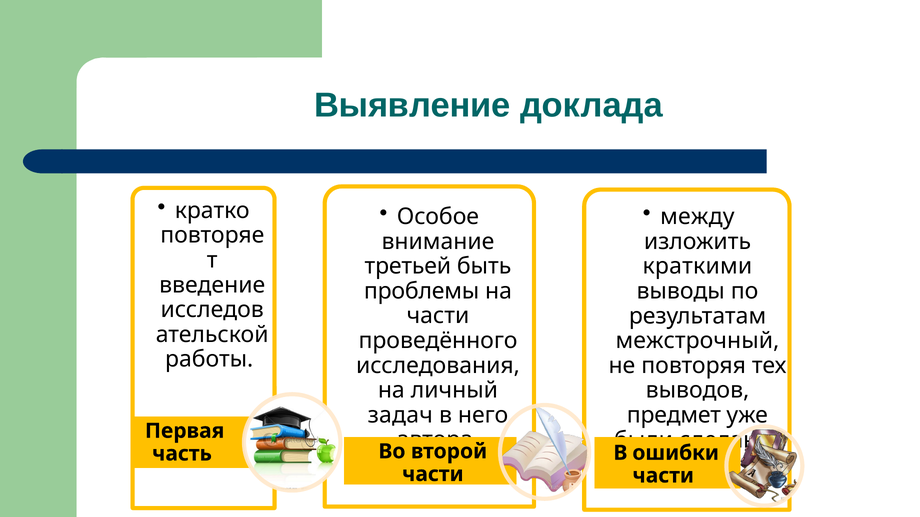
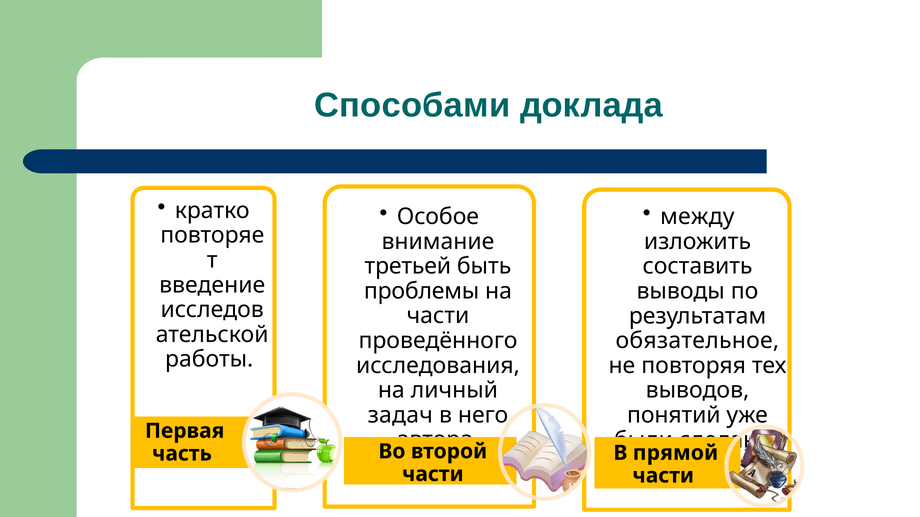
Выявление: Выявление -> Способами
краткими: краткими -> составить
межстрочный: межстрочный -> обязательное
предмет: предмет -> понятий
ошибки: ошибки -> прямой
